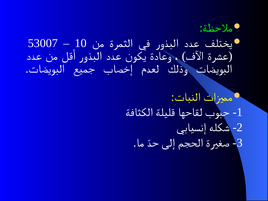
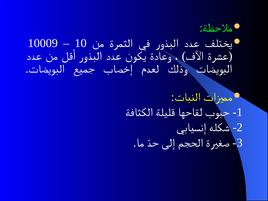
53007: 53007 -> 10009
